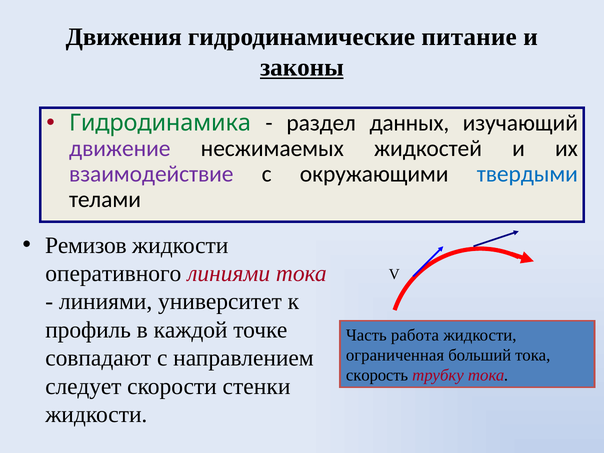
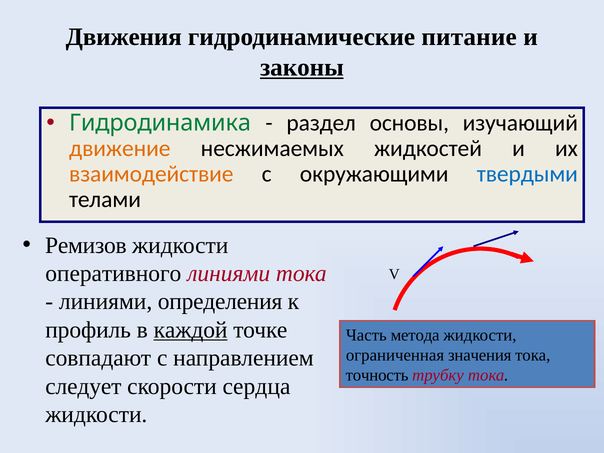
данных: данных -> основы
движение colour: purple -> orange
взаимодействие colour: purple -> orange
университет: университет -> определения
каждой underline: none -> present
работа: работа -> метода
больший: больший -> значения
скорость: скорость -> точность
стенки: стенки -> сердца
